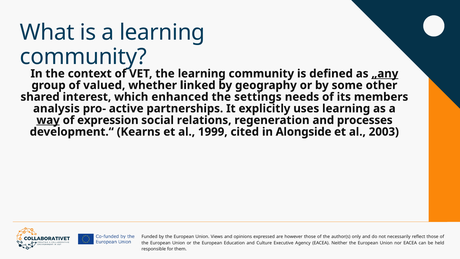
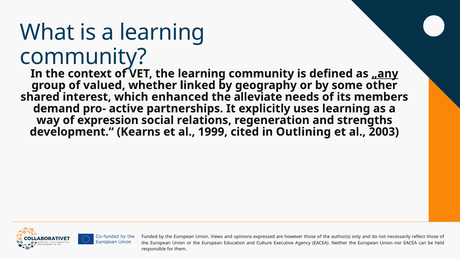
settings: settings -> alleviate
analysis: analysis -> demand
way underline: present -> none
processes: processes -> strengths
Alongside: Alongside -> Outlining
